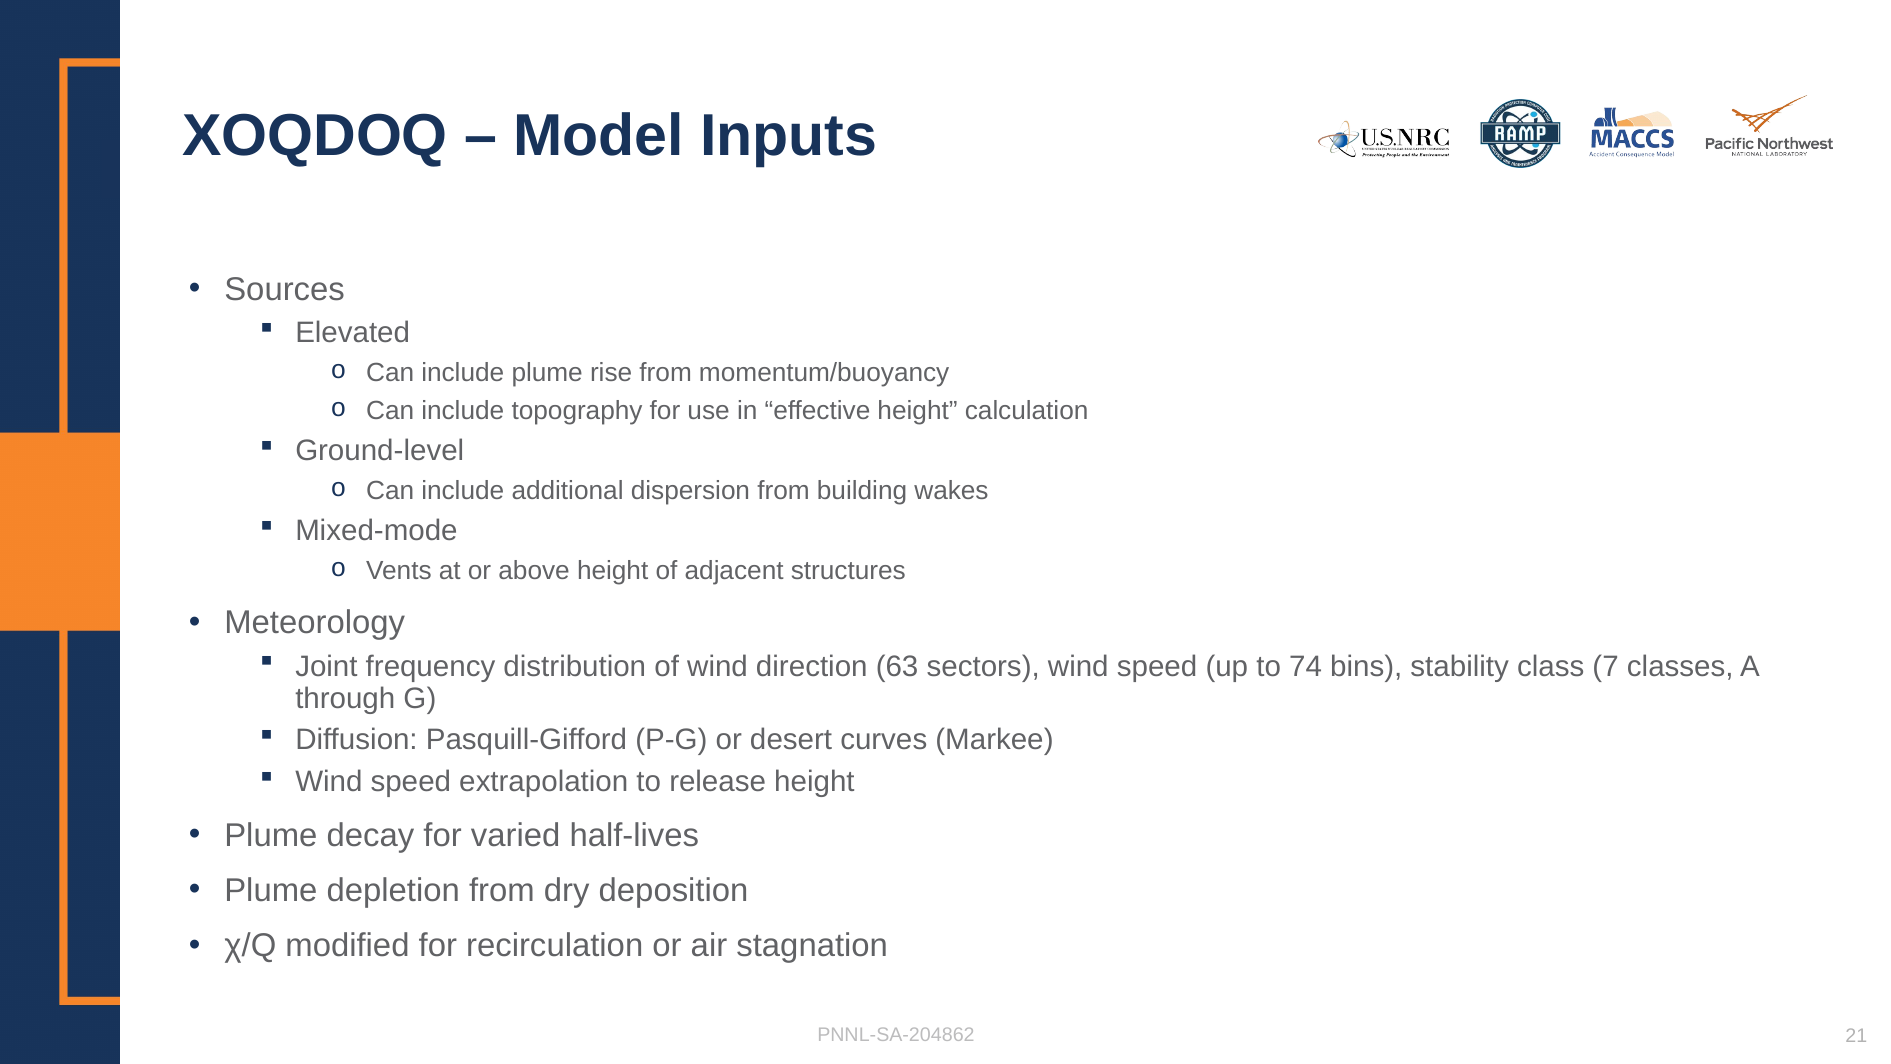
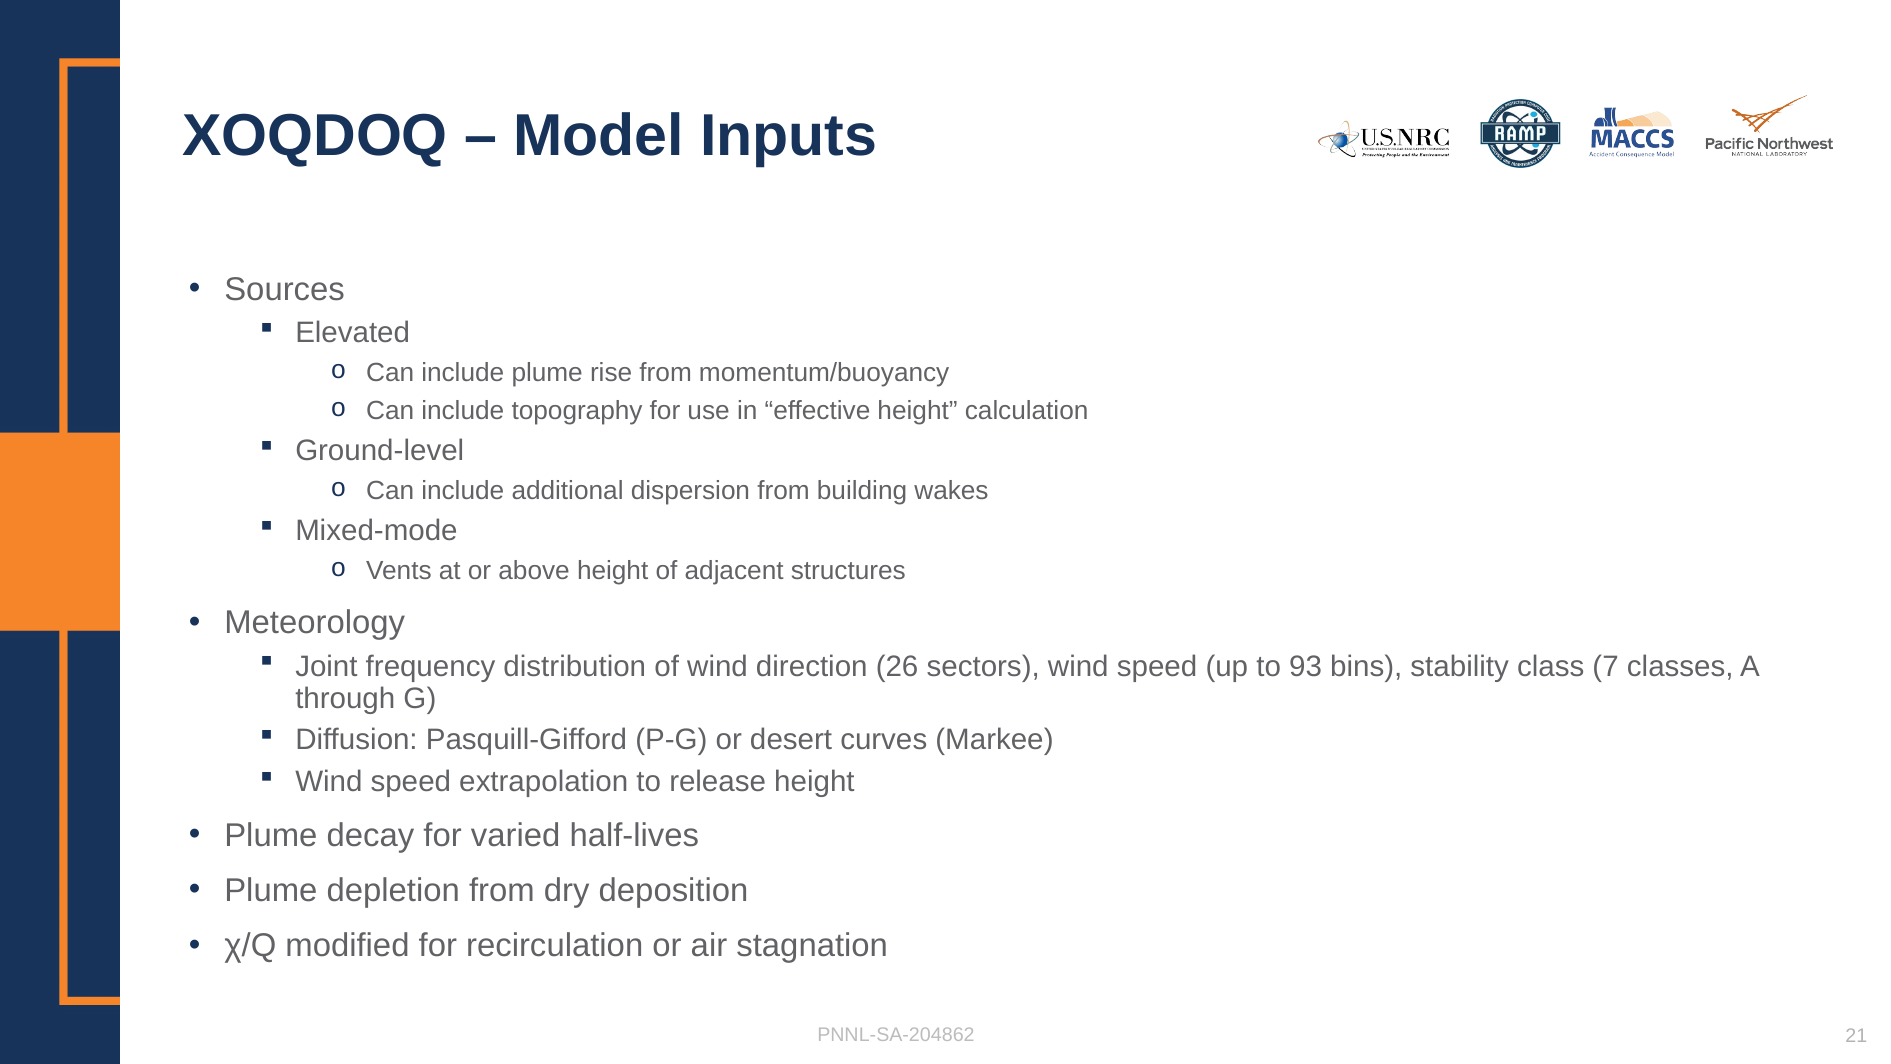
63: 63 -> 26
74: 74 -> 93
